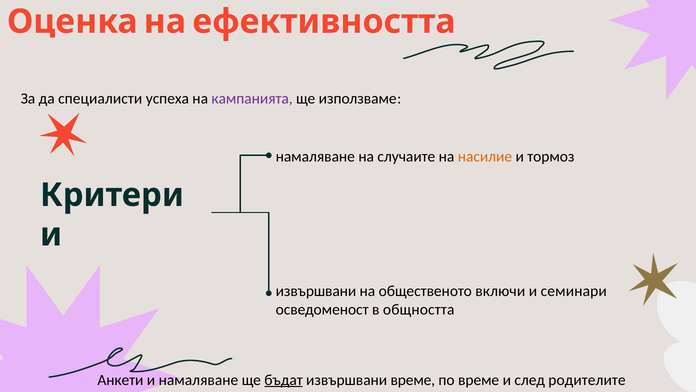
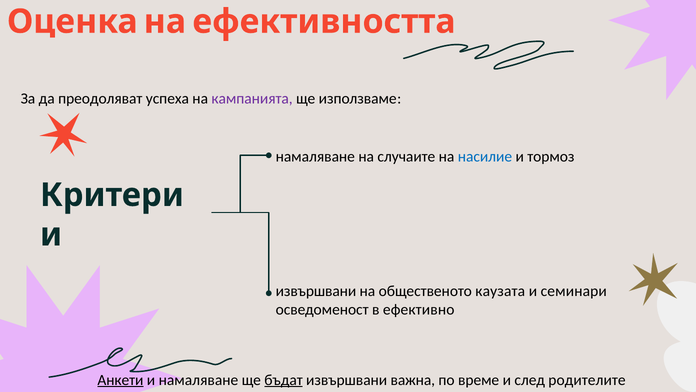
специалисти: специалисти -> преодоляват
насилие colour: orange -> blue
включи: включи -> каузата
общността: общността -> ефективно
Анкети underline: none -> present
извършвани време: време -> важна
